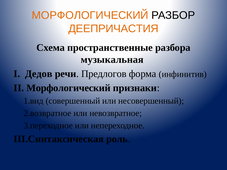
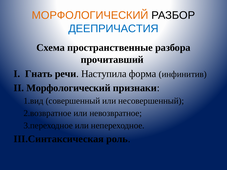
ДЕЕПРИЧАСТИЯ colour: orange -> blue
музыкальная: музыкальная -> прочитавший
Дедов: Дедов -> Гнать
Предлогов: Предлогов -> Наступила
